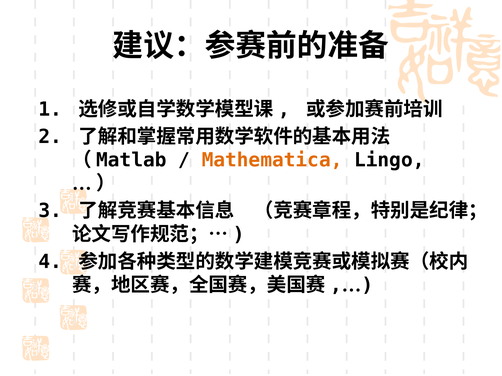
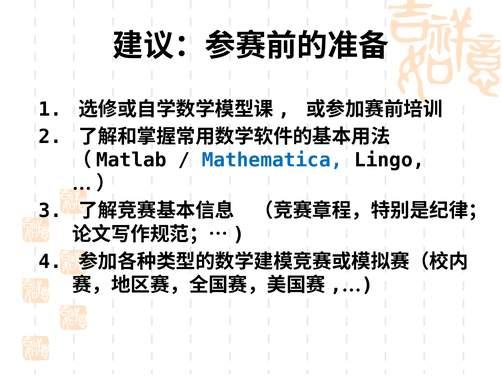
Mathematica colour: orange -> blue
